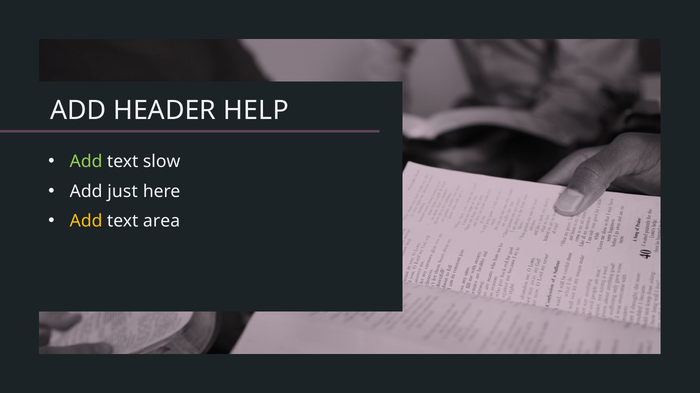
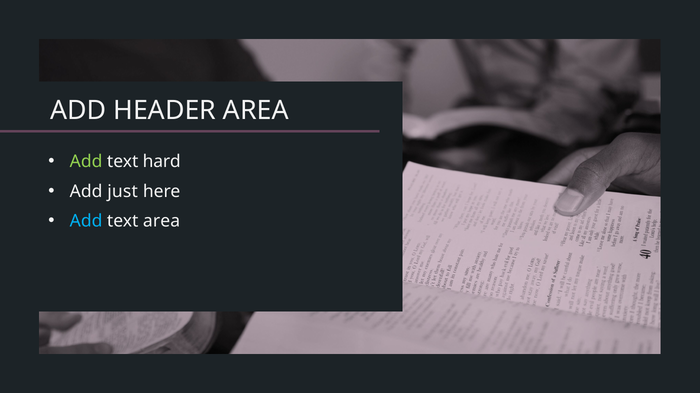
HEADER HELP: HELP -> AREA
slow: slow -> hard
Add at (86, 221) colour: yellow -> light blue
